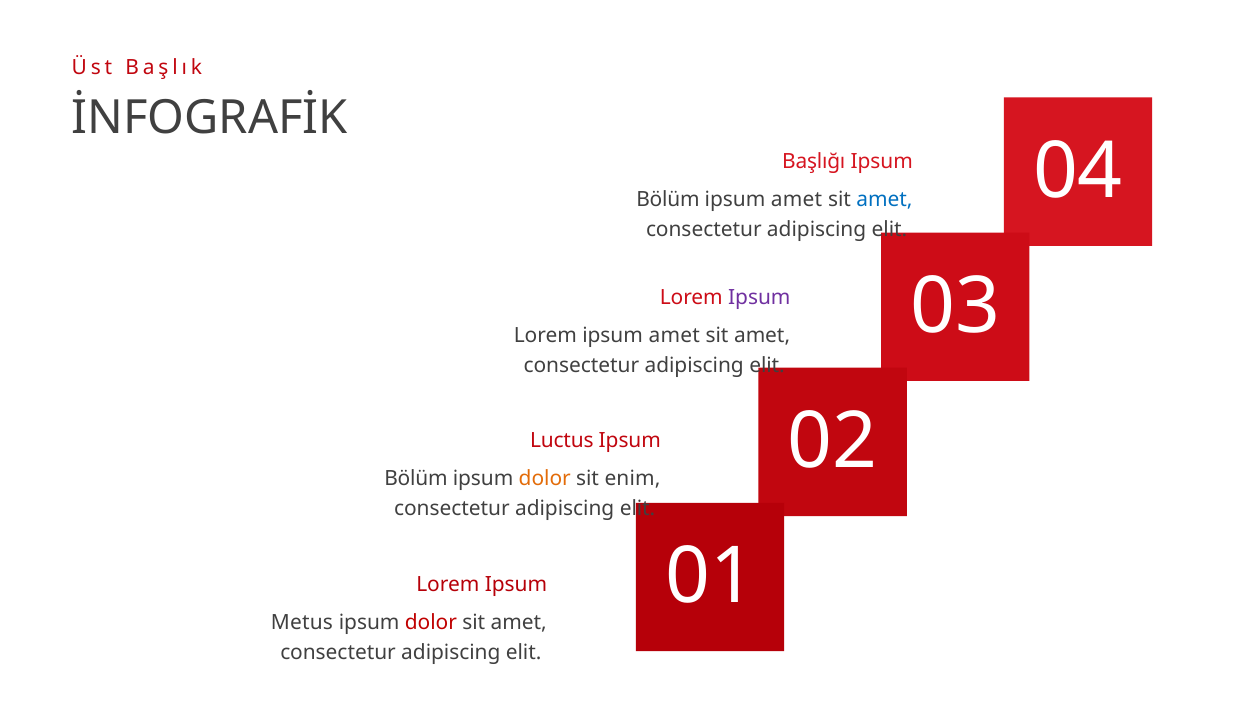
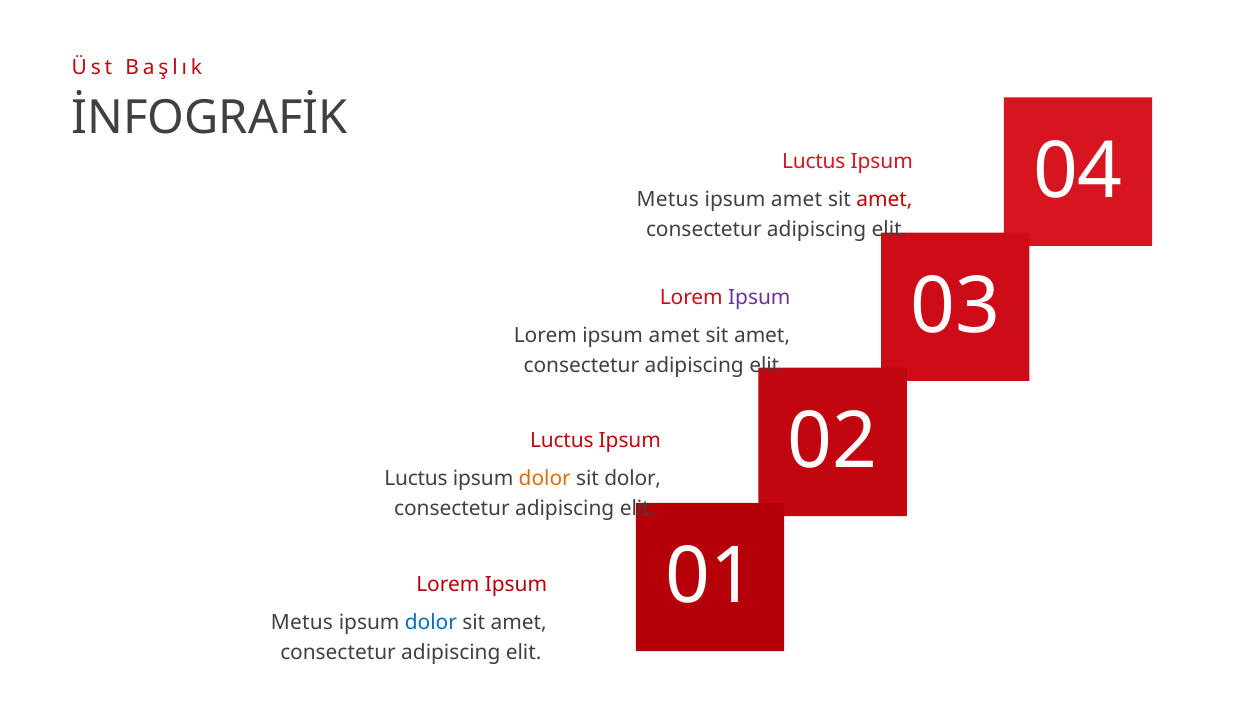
Başlığı at (814, 162): Başlığı -> Luctus
Bölüm at (668, 199): Bölüm -> Metus
amet at (885, 199) colour: blue -> red
Bölüm at (416, 478): Bölüm -> Luctus
sit enim: enim -> dolor
dolor at (431, 622) colour: red -> blue
